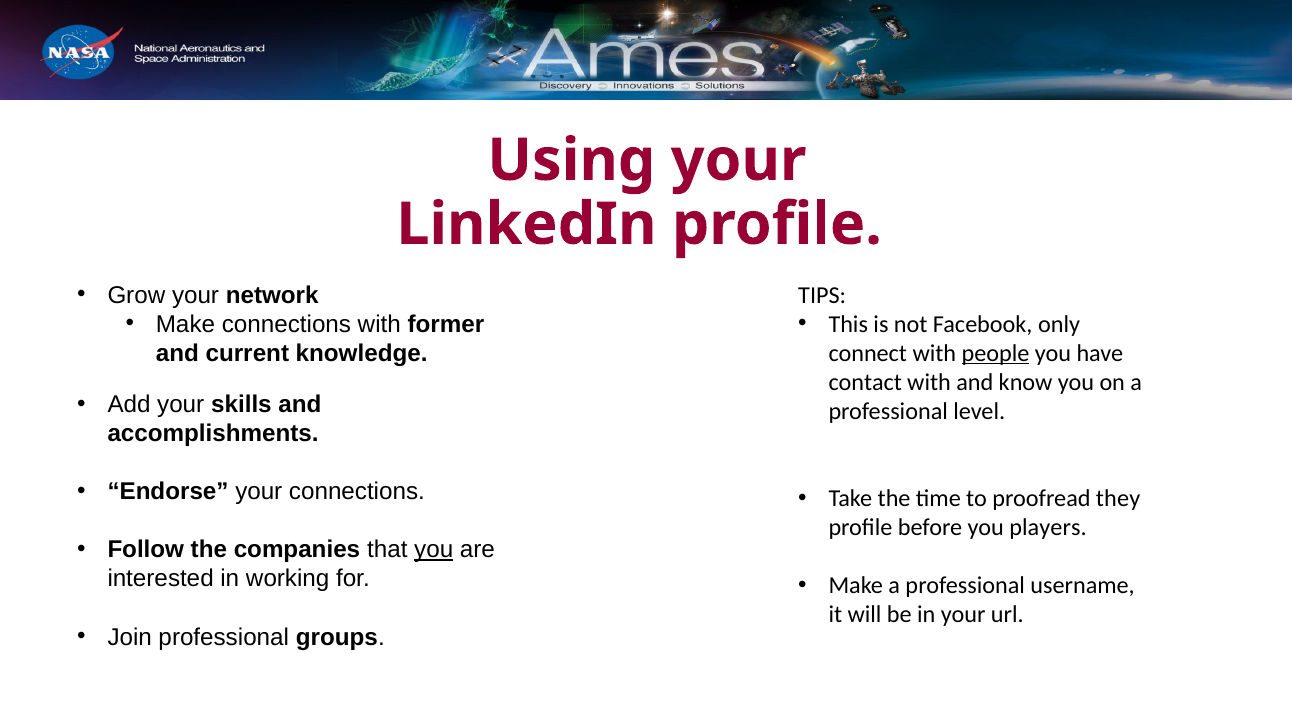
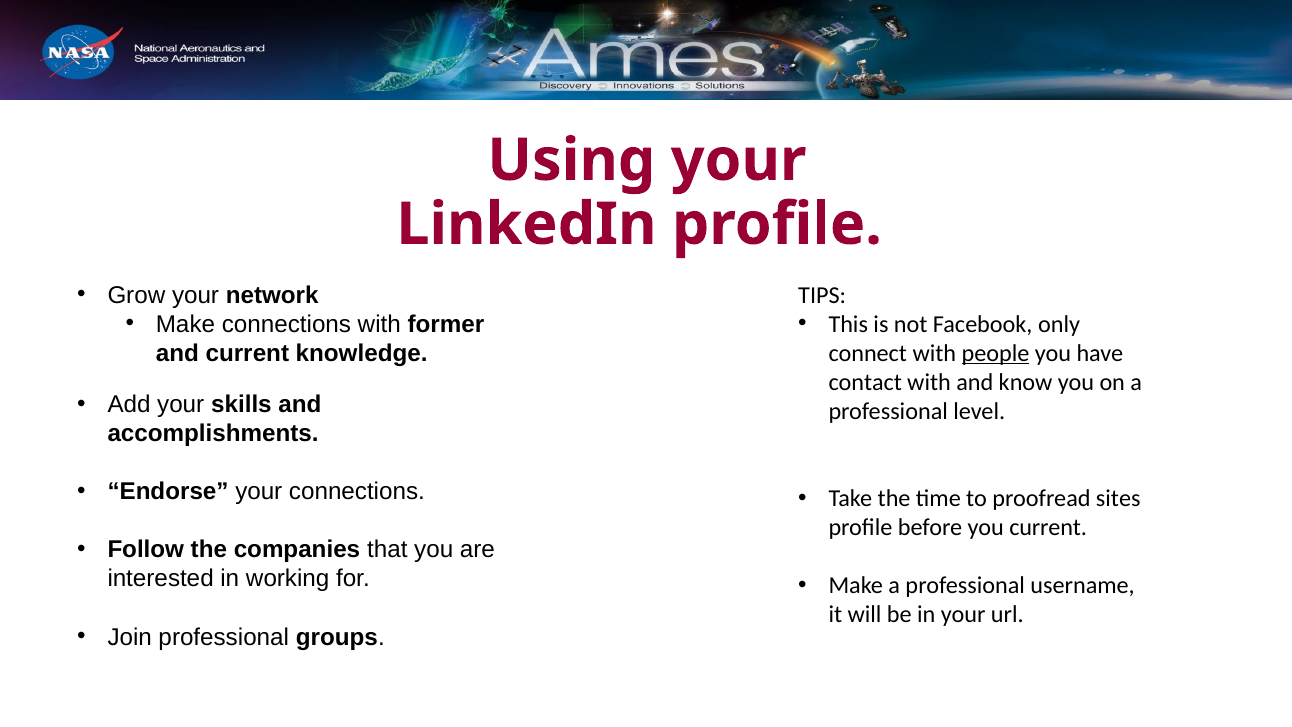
they: they -> sites
you players: players -> current
you at (434, 550) underline: present -> none
